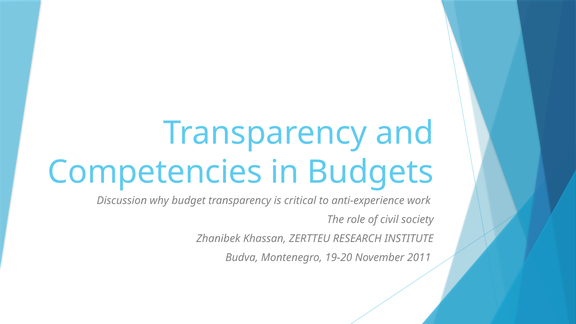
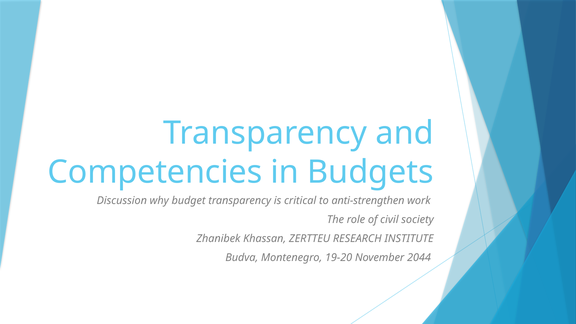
anti-experience: anti-experience -> anti-strengthen
2011: 2011 -> 2044
